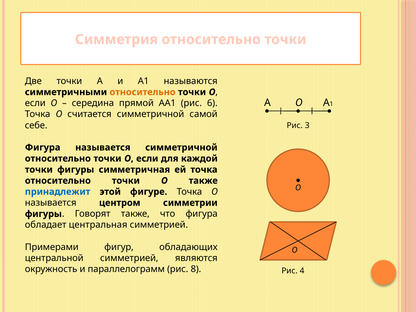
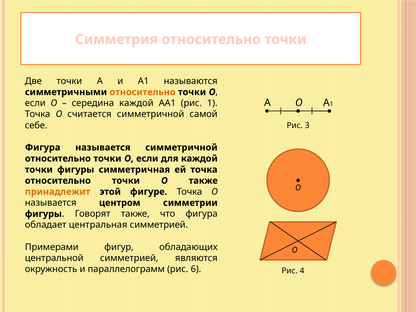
середина прямой: прямой -> каждой
рис 6: 6 -> 1
принадлежит colour: blue -> orange
8: 8 -> 6
